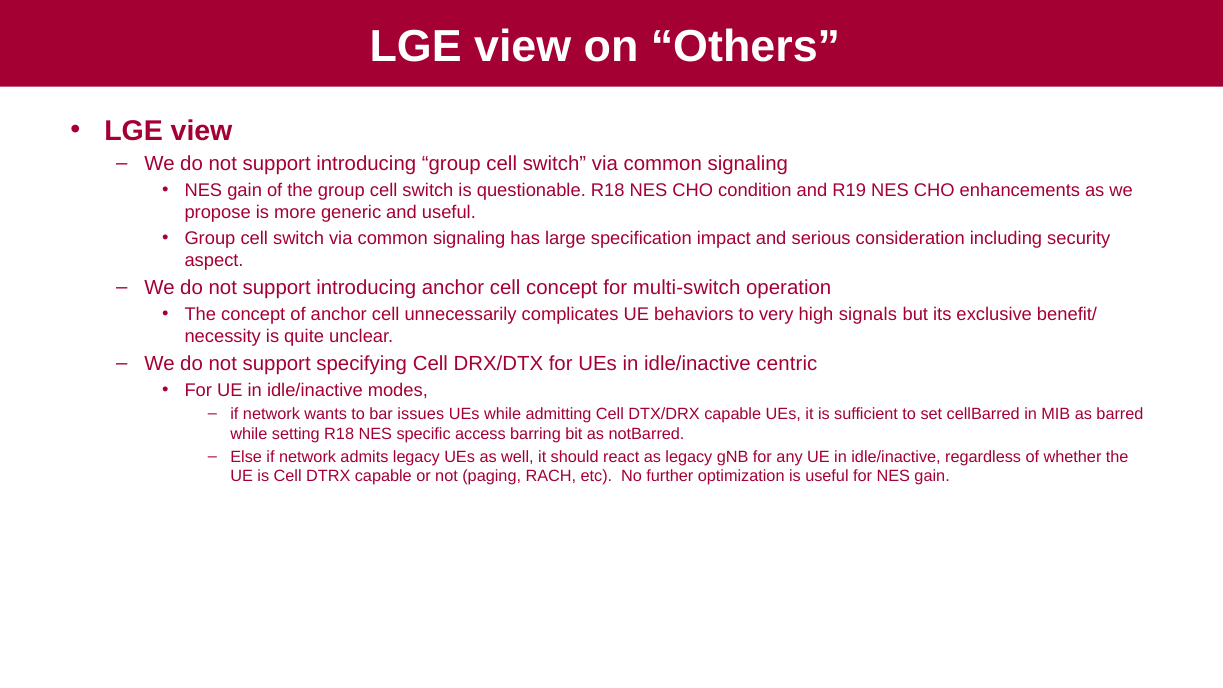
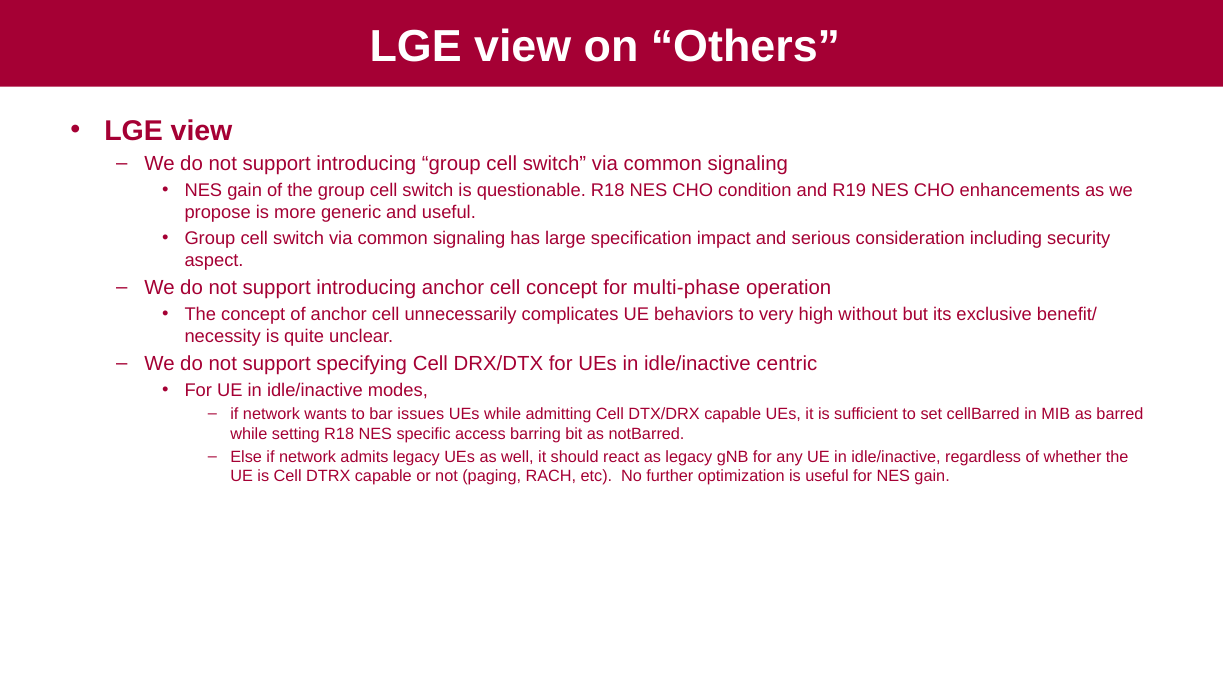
multi-switch: multi-switch -> multi-phase
signals: signals -> without
